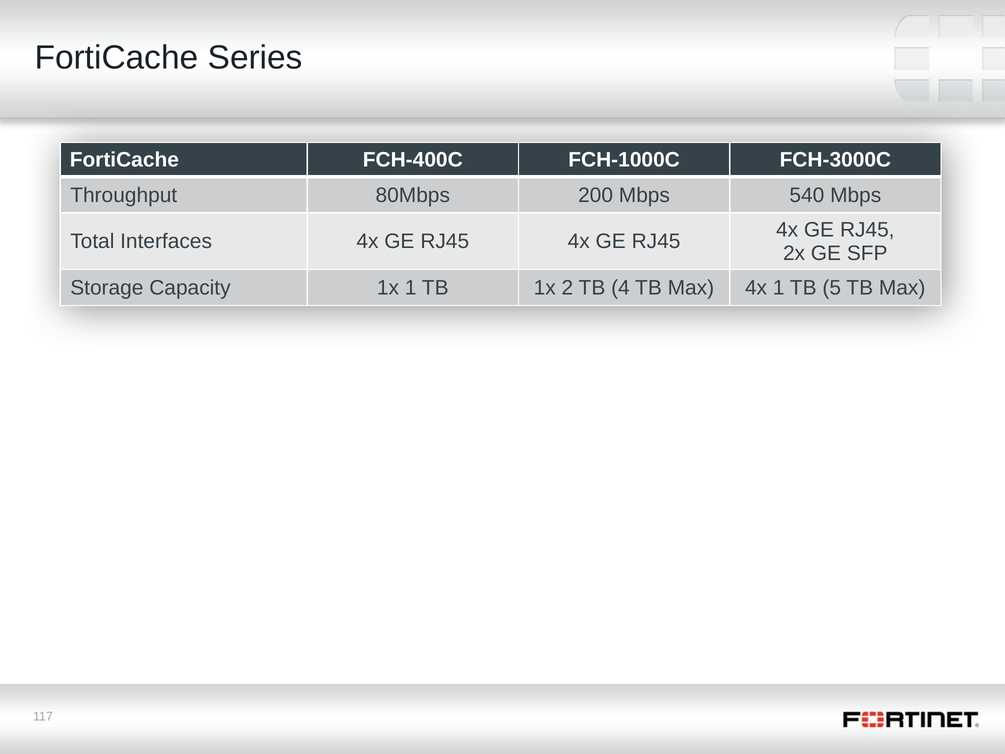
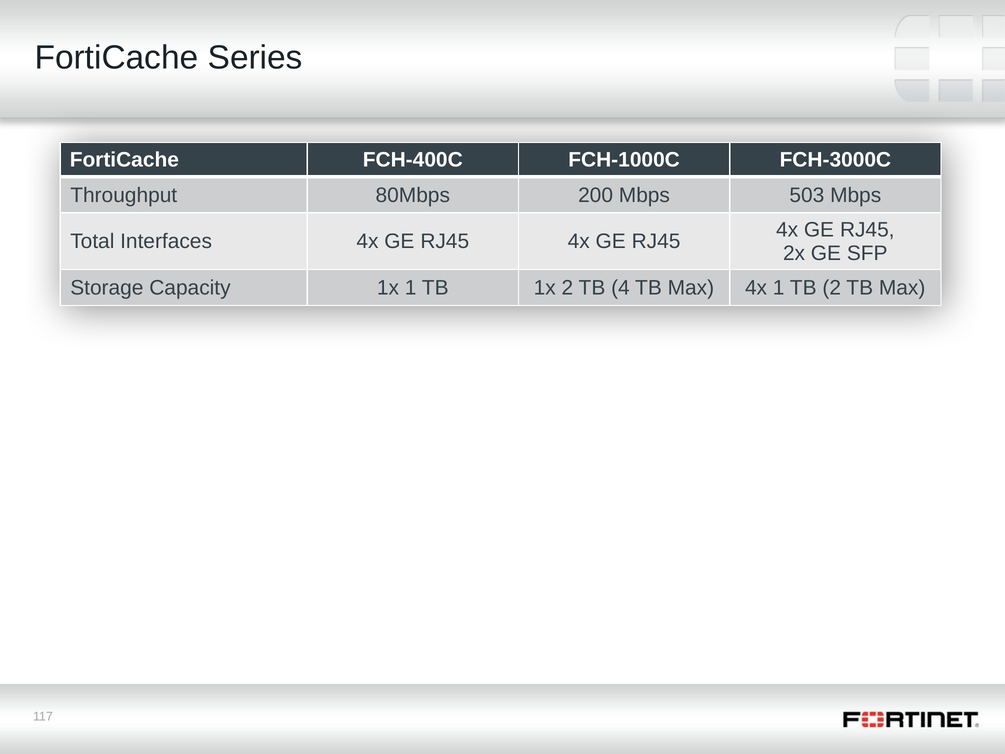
540: 540 -> 503
TB 5: 5 -> 2
